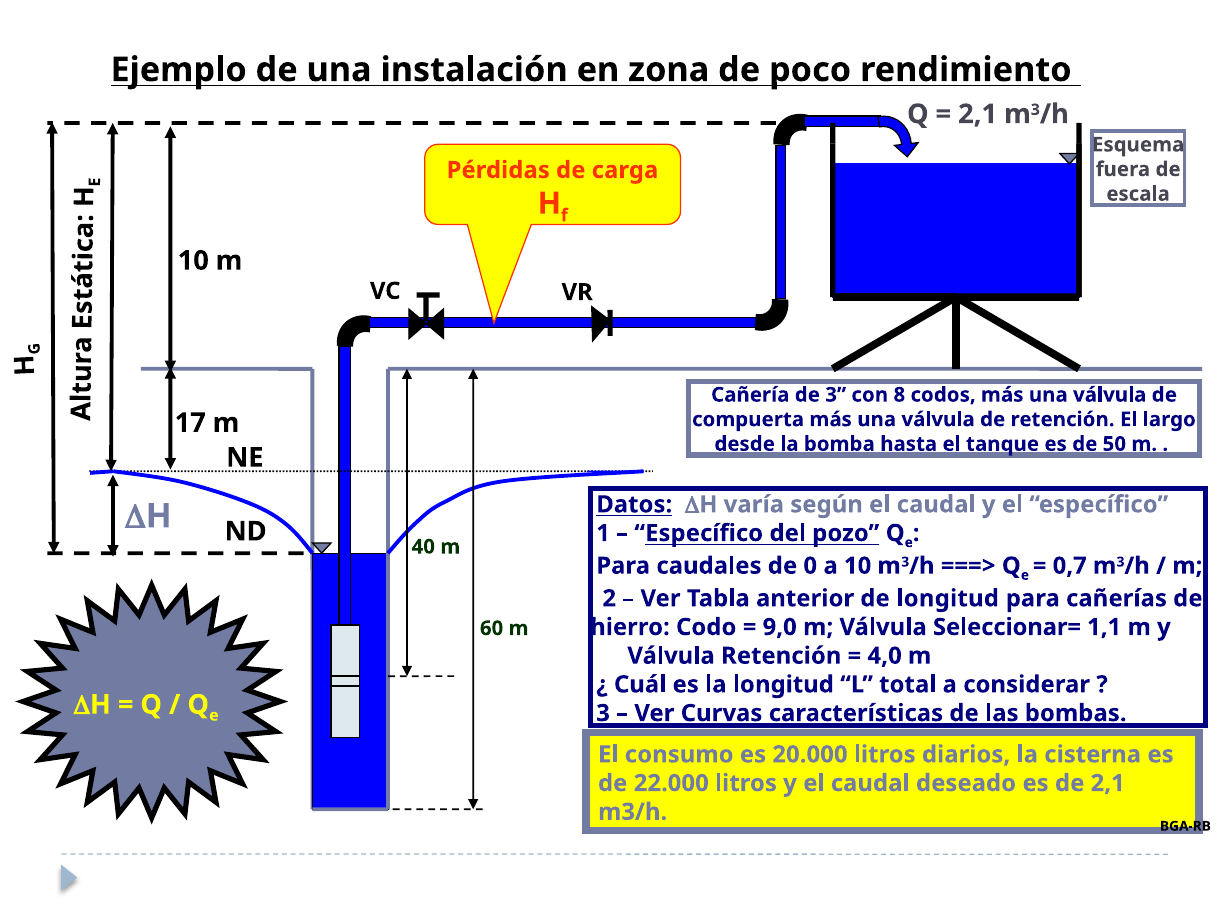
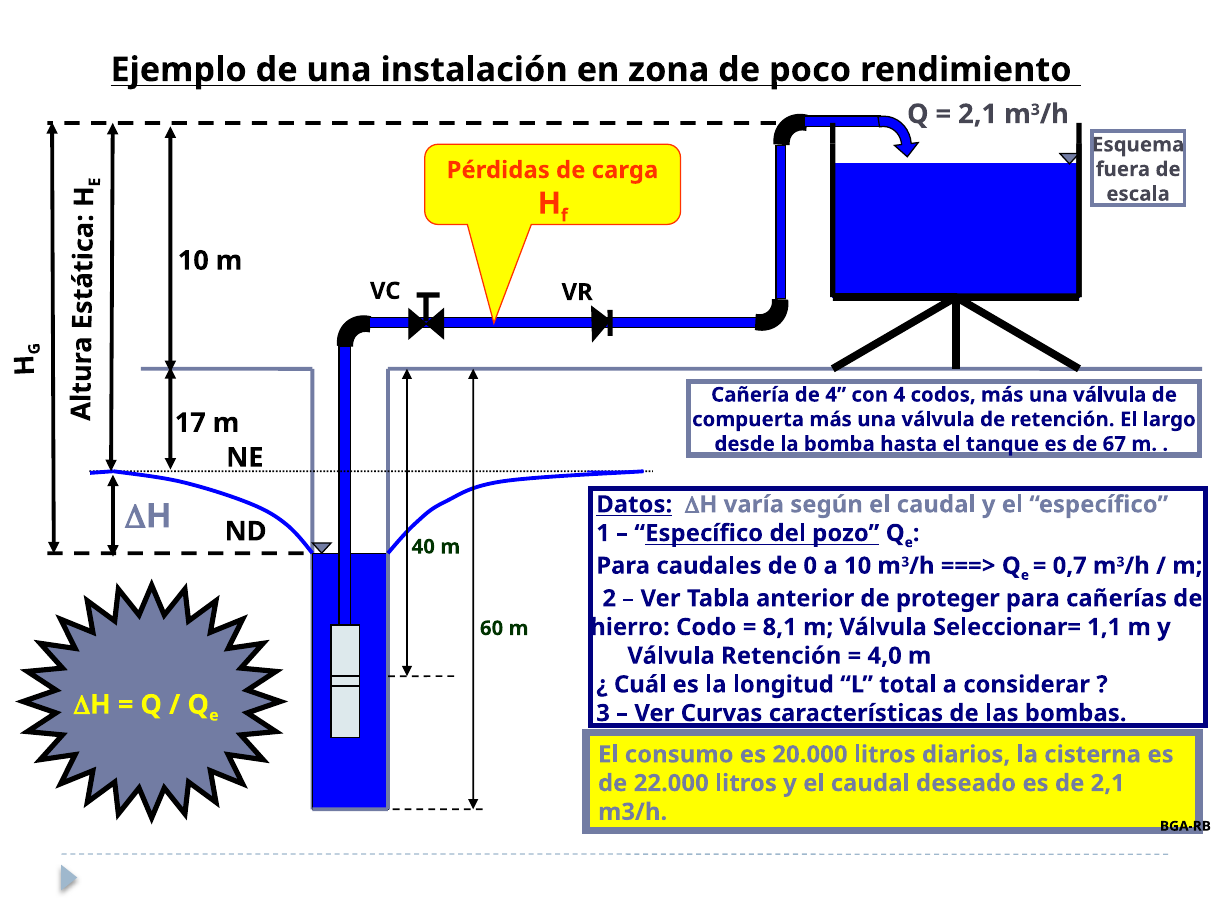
de 3: 3 -> 4
con 8: 8 -> 4
50: 50 -> 67
de longitud: longitud -> proteger
9,0: 9,0 -> 8,1
